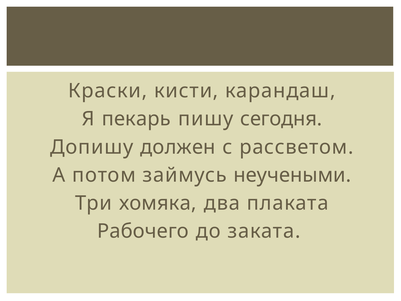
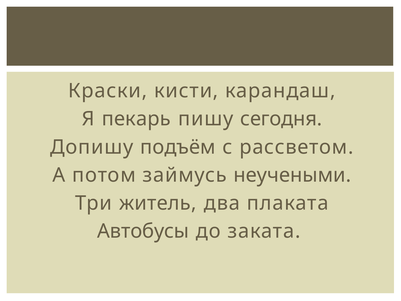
должен: должен -> подъём
хомяка: хомяка -> житель
Рабочего: Рабочего -> Автобусы
